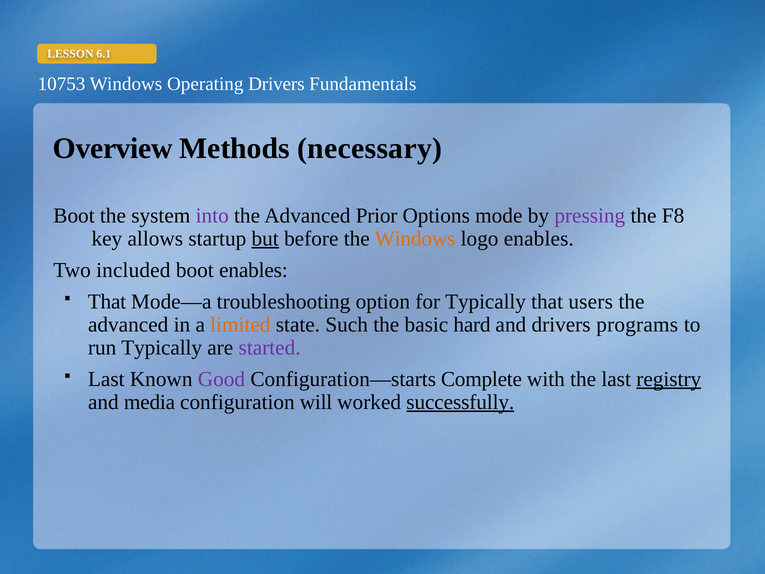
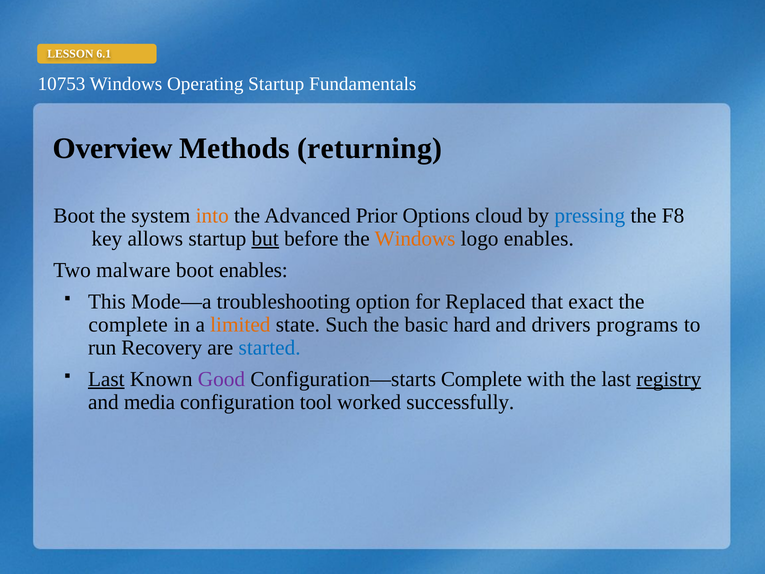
Drivers at (276, 84): Drivers -> Startup
necessary: necessary -> returning
into colour: purple -> orange
mode: mode -> cloud
pressing colour: purple -> blue
included: included -> malware
That at (107, 302): That -> This
for Typically: Typically -> Replaced
users: users -> exact
advanced at (128, 324): advanced -> complete
run Typically: Typically -> Recovery
started colour: purple -> blue
Last at (106, 379) underline: none -> present
will: will -> tool
successfully underline: present -> none
